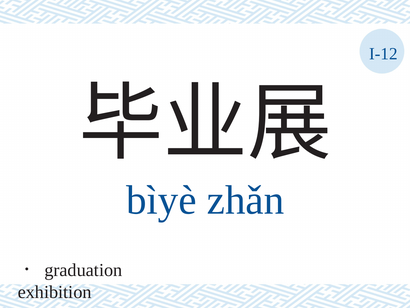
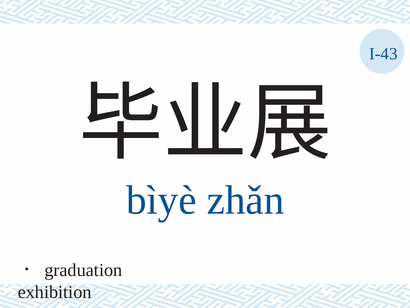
I-12: I-12 -> I-43
